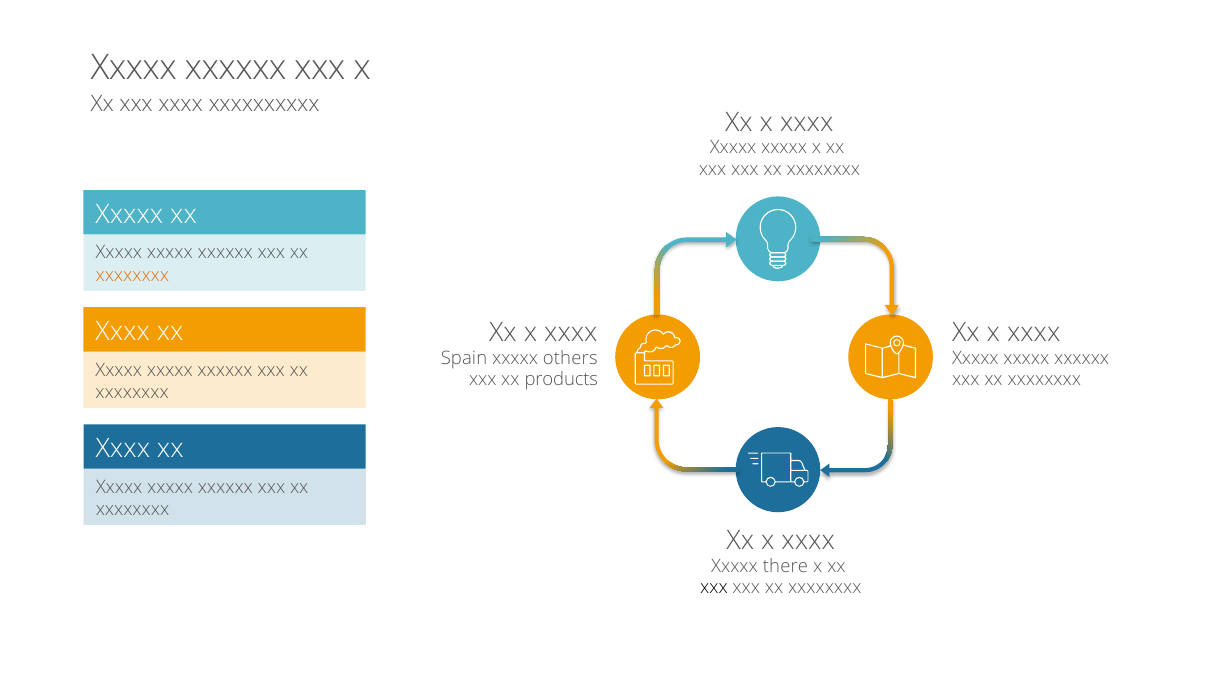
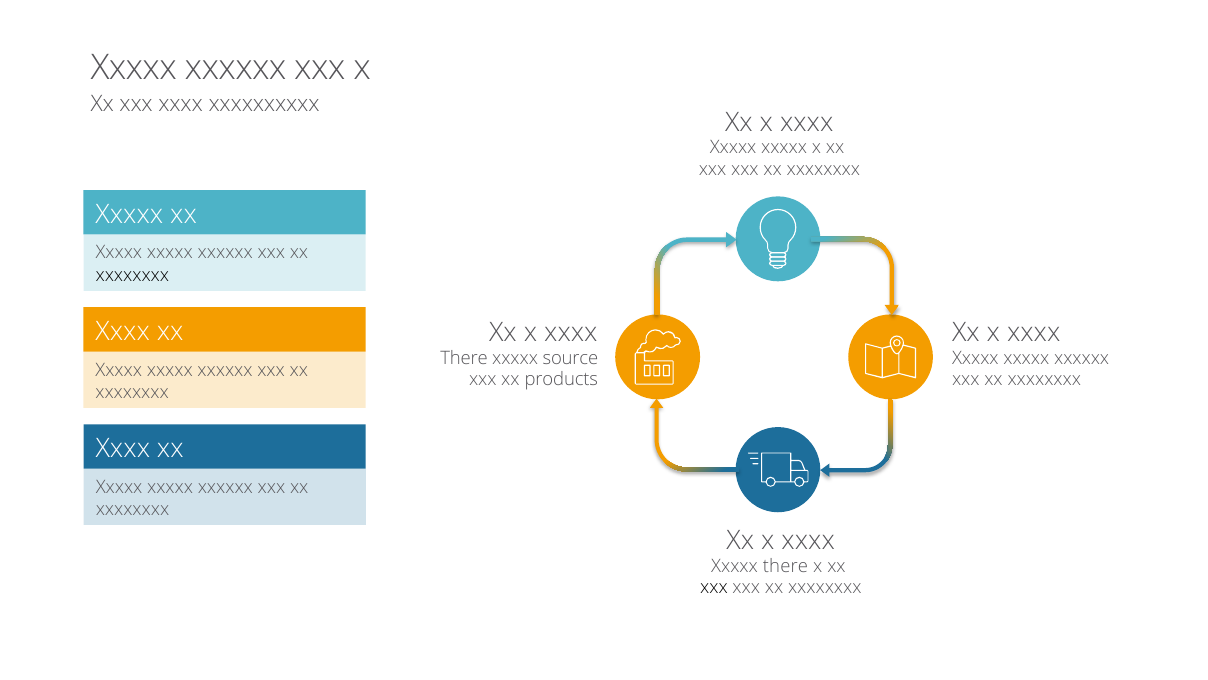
xxxxxxxx at (132, 275) colour: orange -> black
Spain at (464, 358): Spain -> There
others: others -> source
